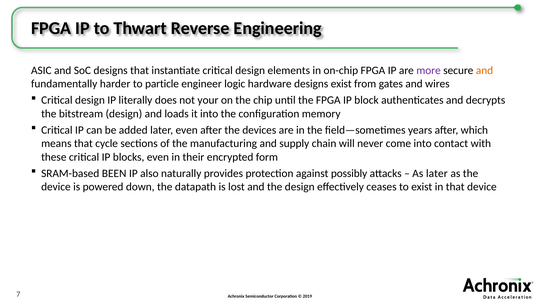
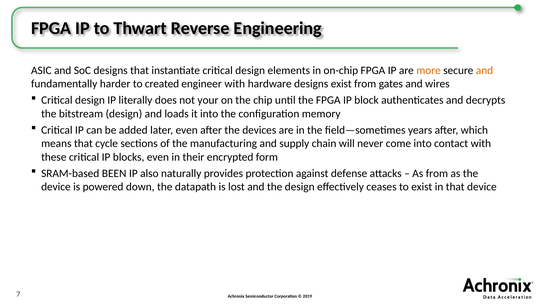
more colour: purple -> orange
particle: particle -> created
engineer logic: logic -> with
possibly: possibly -> defense
As later: later -> from
